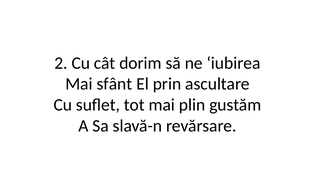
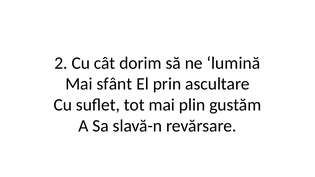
iubirea: iubirea -> lumină
